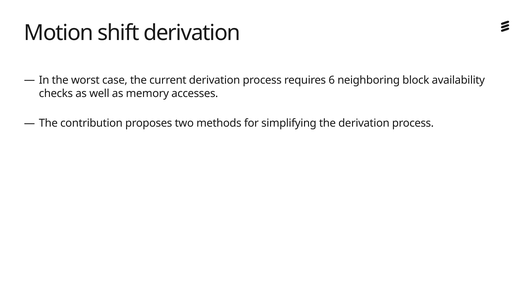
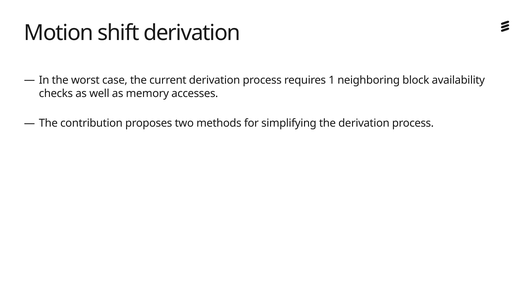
6: 6 -> 1
